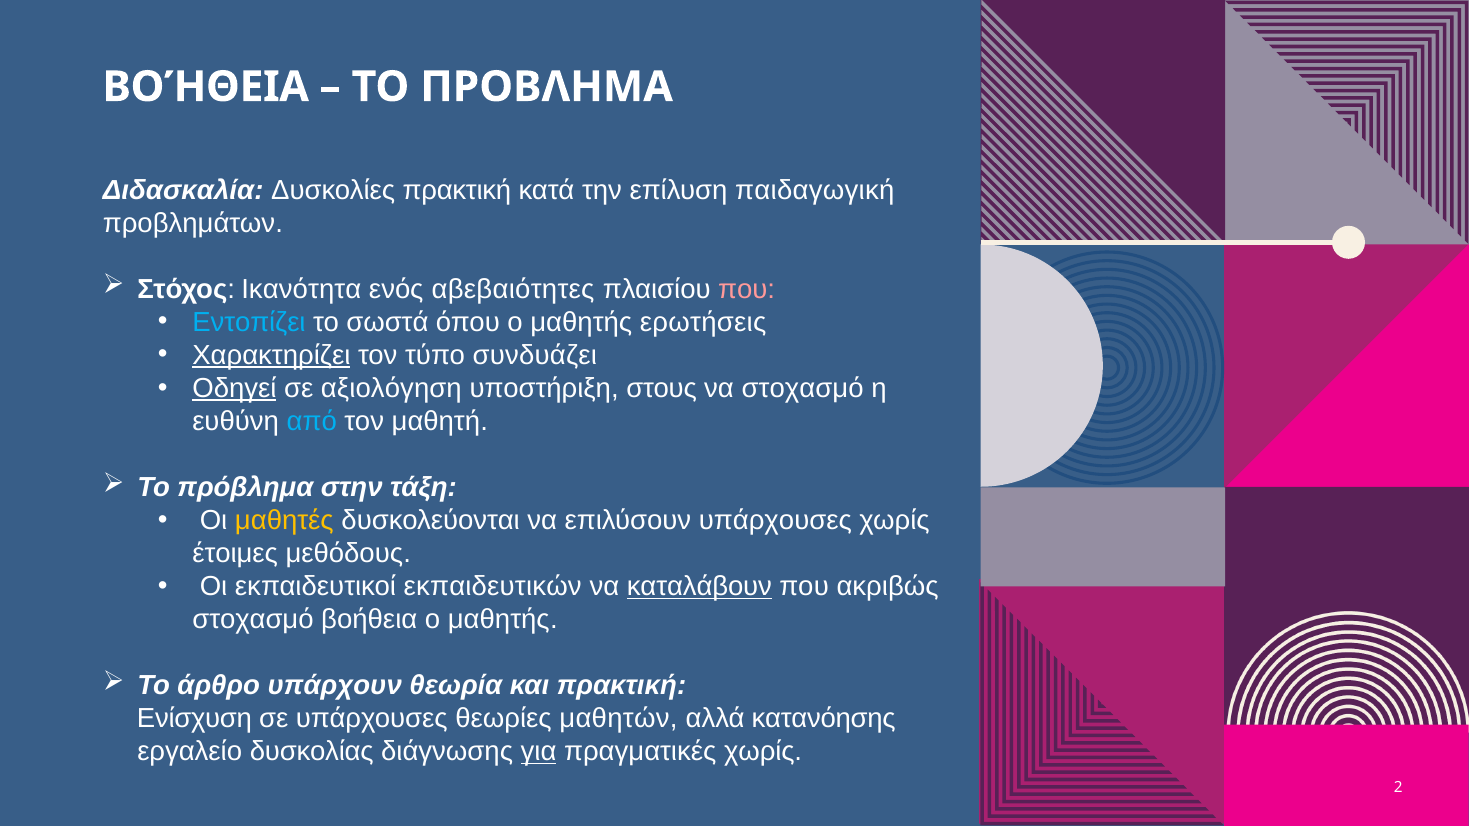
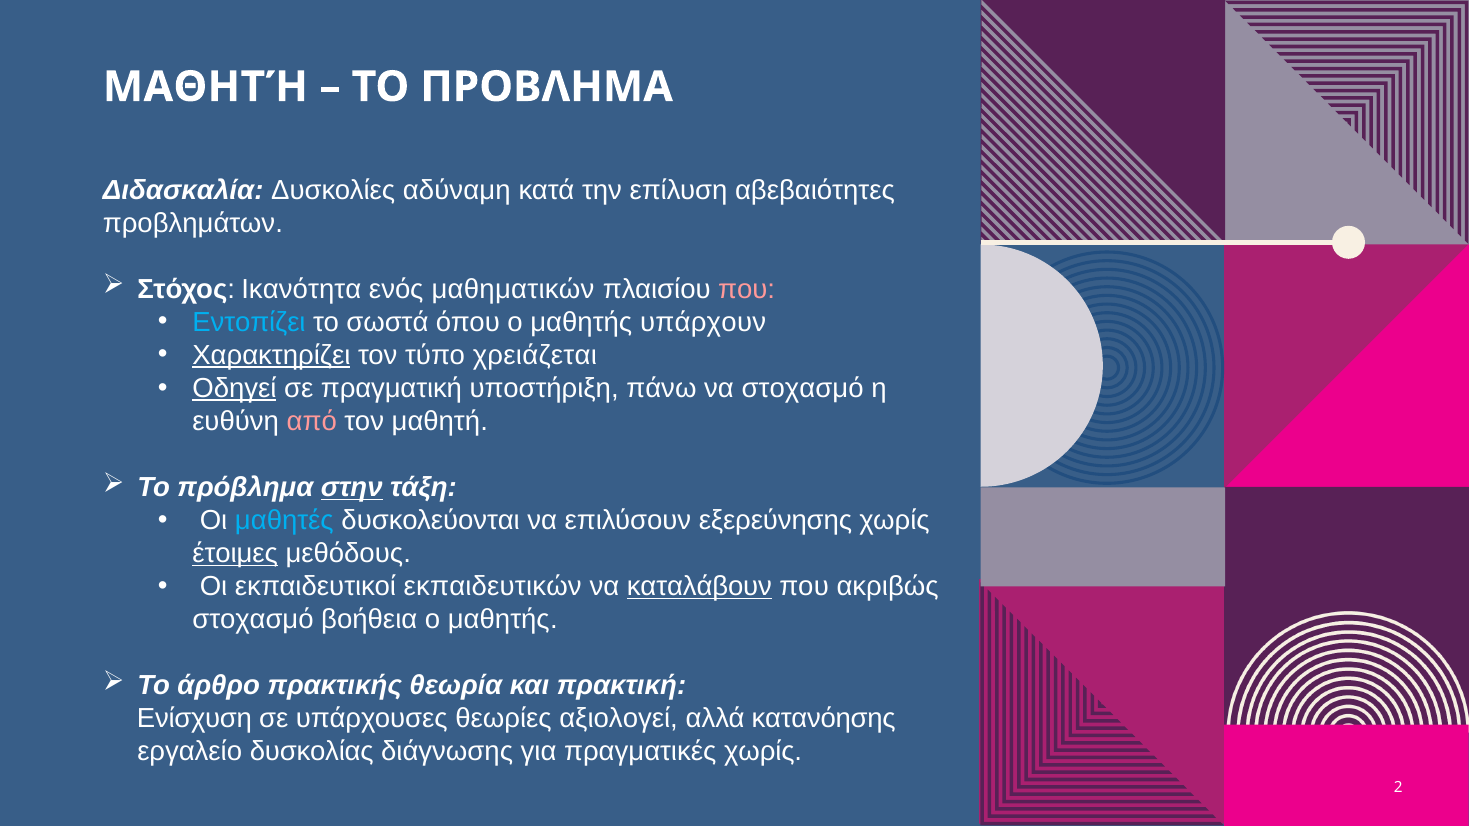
ΒΟΉΘΕΙΑ at (206, 87): ΒΟΉΘΕΙΑ -> ΜΑΘΗΤΉ
Δυσκολίες πρακτική: πρακτική -> αδύναμη
παιδαγωγική: παιδαγωγική -> αβεβαιότητες
αβεβαιότητες: αβεβαιότητες -> μαθηματικών
ερωτήσεις: ερωτήσεις -> υπάρχουν
συνδυάζει: συνδυάζει -> χρειάζεται
αξιολόγηση: αξιολόγηση -> πραγματική
στους: στους -> πάνω
από colour: light blue -> pink
στην underline: none -> present
μαθητές colour: yellow -> light blue
επιλύσουν υπάρχουσες: υπάρχουσες -> εξερεύνησης
έτοιμες underline: none -> present
υπάρχουν: υπάρχουν -> πρακτικής
μαθητών: μαθητών -> αξιολογεί
για underline: present -> none
